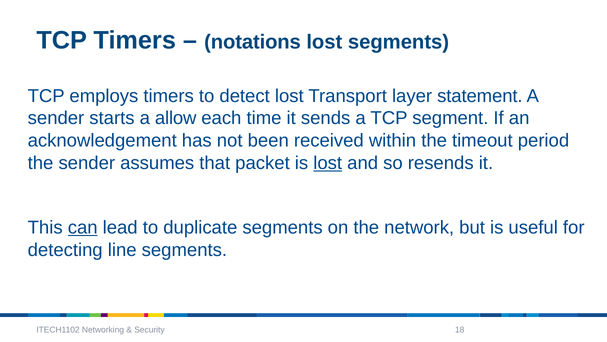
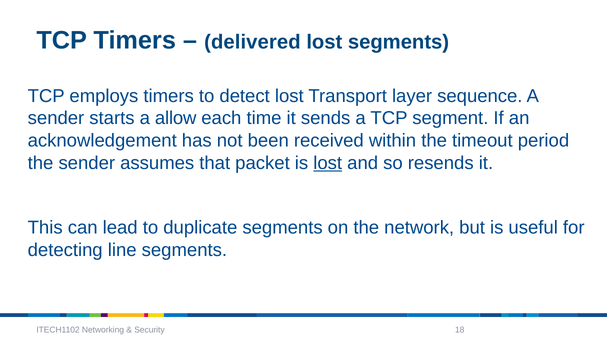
notations: notations -> delivered
statement: statement -> sequence
can underline: present -> none
